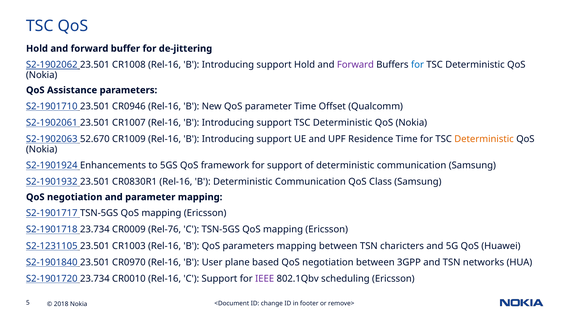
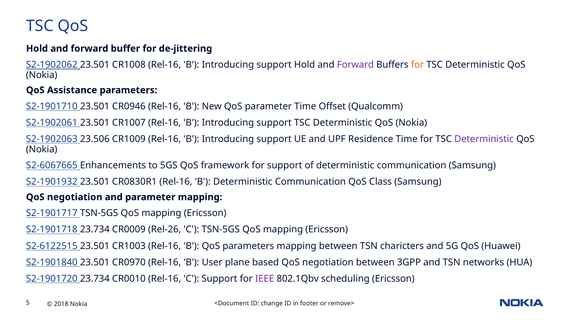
for at (417, 65) colour: blue -> orange
52.670: 52.670 -> 23.506
Deterministic at (484, 139) colour: orange -> purple
S2-1901924: S2-1901924 -> S2-6067665
Rel-76: Rel-76 -> Rel-26
S2-1231105: S2-1231105 -> S2-6122515
